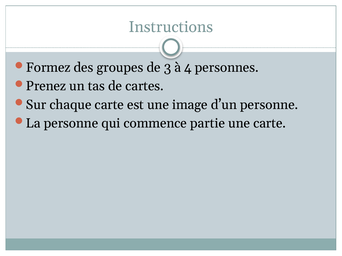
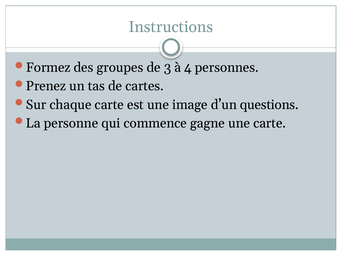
d’un personne: personne -> questions
partie: partie -> gagne
